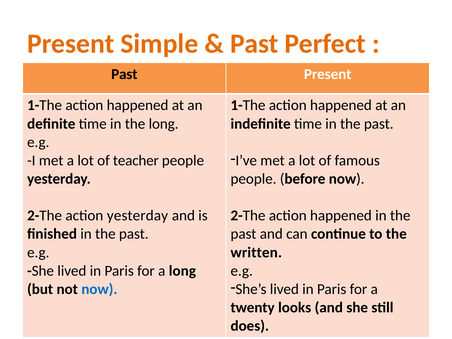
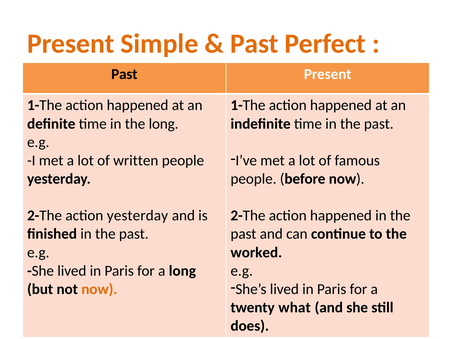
teacher: teacher -> written
written: written -> worked
now at (99, 289) colour: blue -> orange
looks: looks -> what
